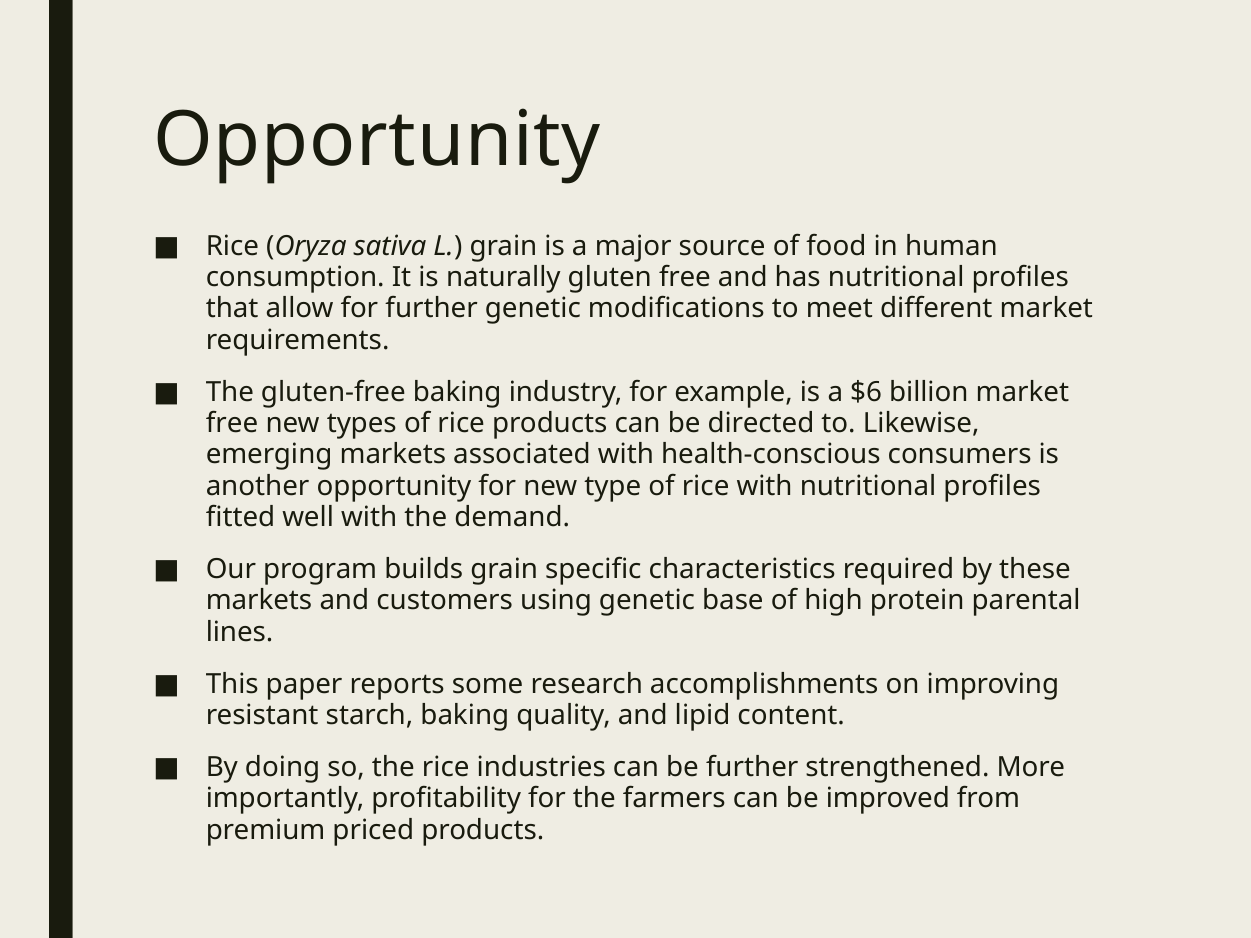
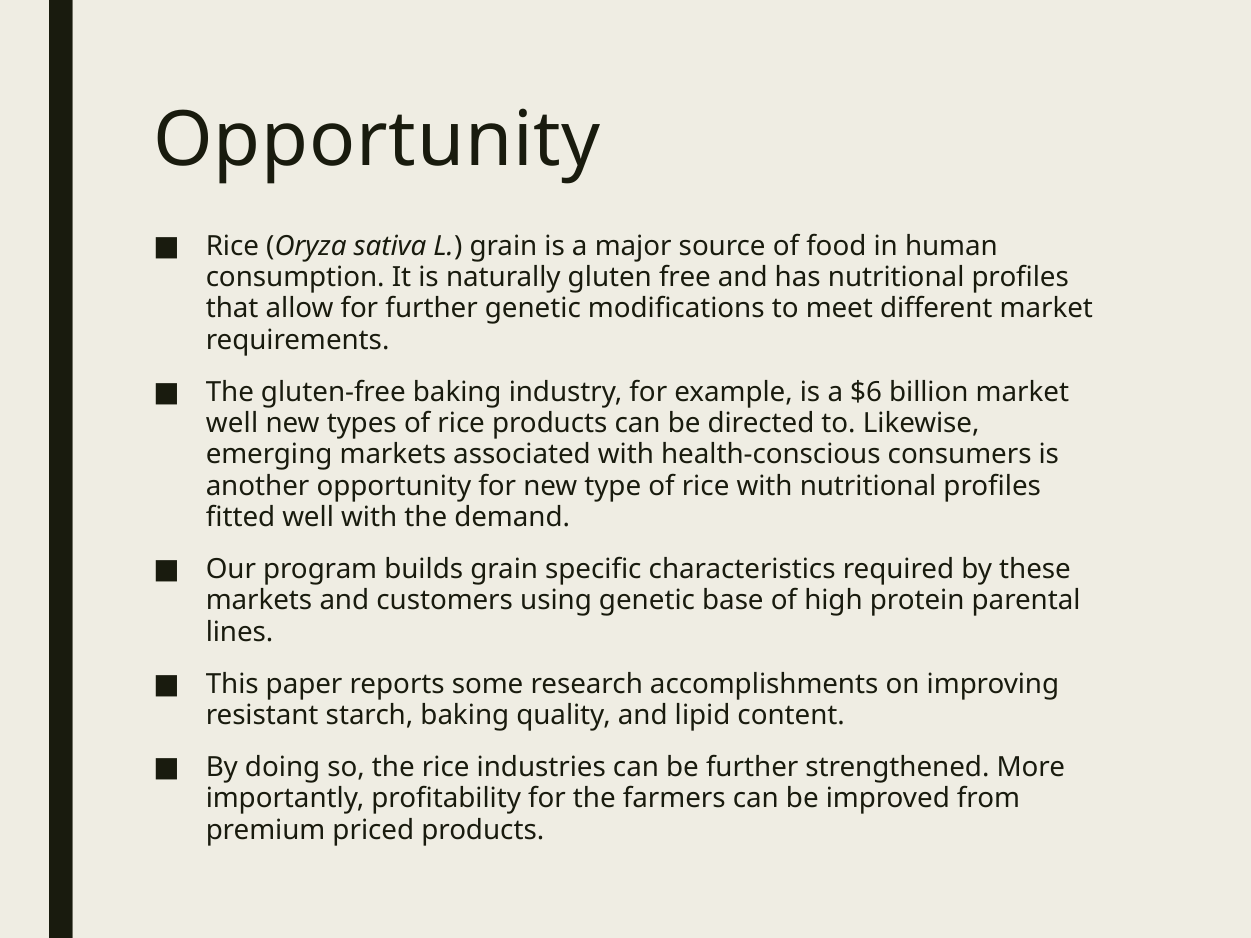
free at (232, 424): free -> well
